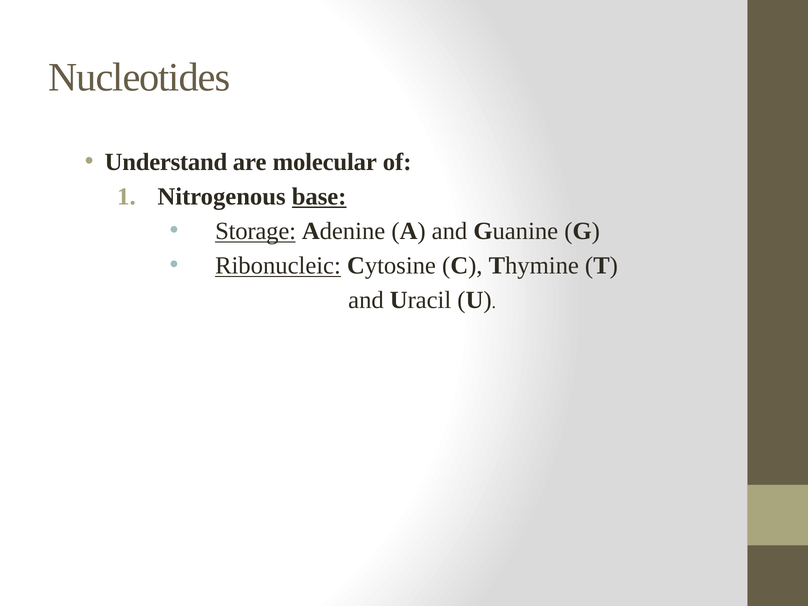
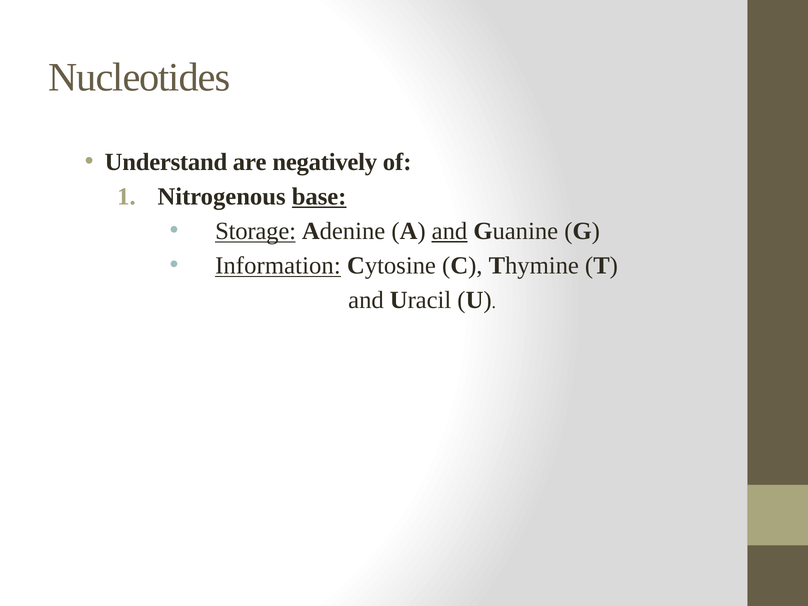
molecular: molecular -> negatively
and at (450, 231) underline: none -> present
Ribonucleic: Ribonucleic -> Information
